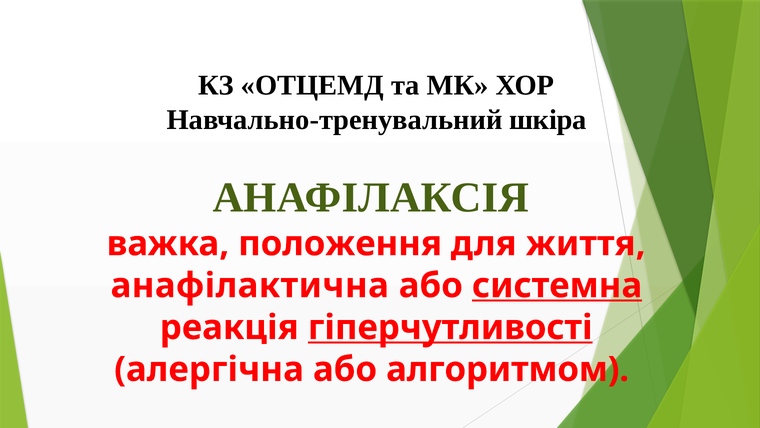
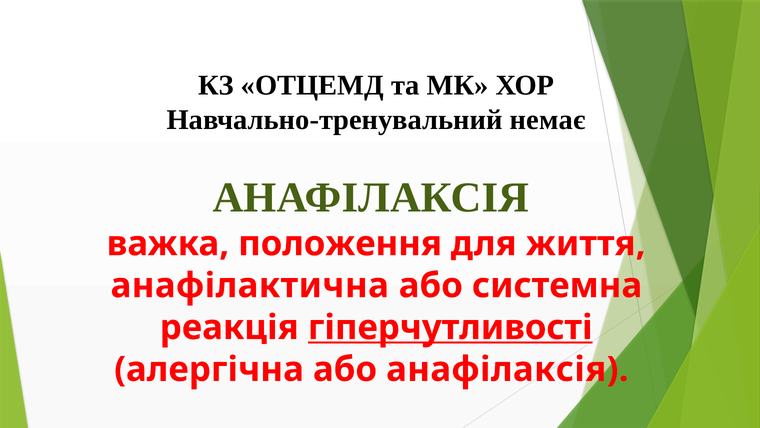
шкіра: шкіра -> немає
системна underline: present -> none
або алгоритмом: алгоритмом -> анафілаксія
